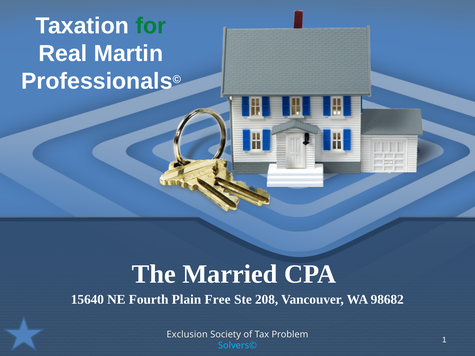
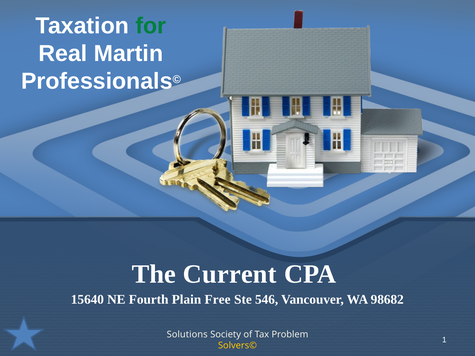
Married: Married -> Current
208: 208 -> 546
Exclusion: Exclusion -> Solutions
Solvers© colour: light blue -> yellow
